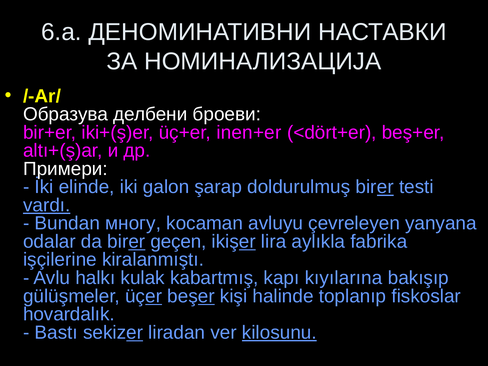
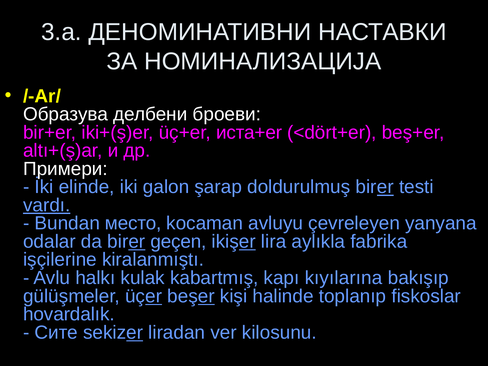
6.a: 6.a -> 3.a
inen+er: inen+er -> иста+er
многу: многу -> место
Bastı: Bastı -> Сите
kilosunu underline: present -> none
